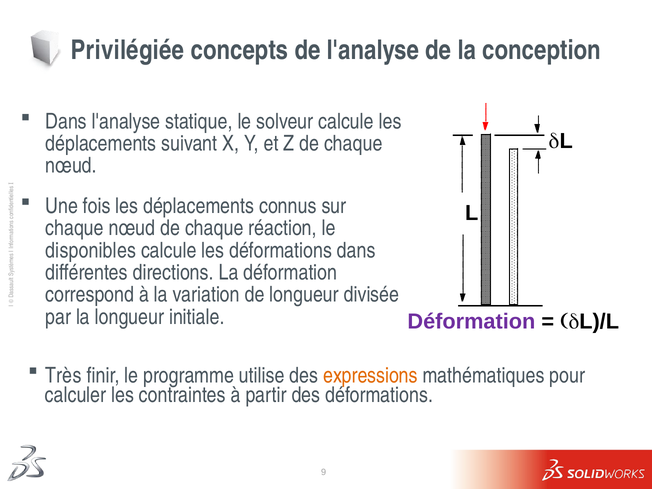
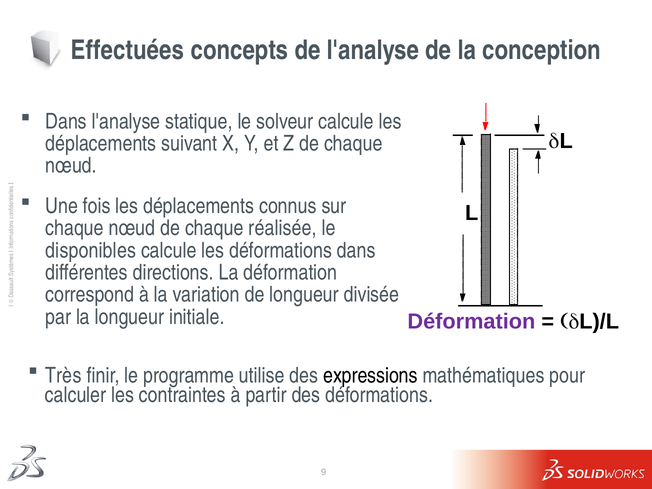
Privilégiée: Privilégiée -> Effectuées
réaction: réaction -> réalisée
expressions colour: orange -> black
